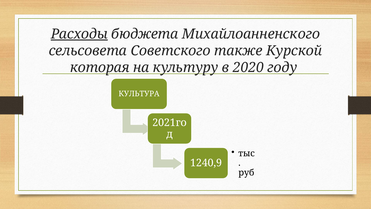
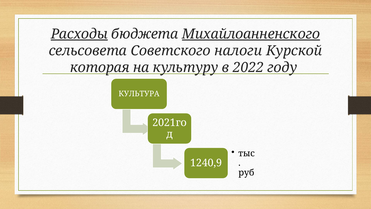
Михайлоанненского underline: none -> present
также: также -> налоги
2020: 2020 -> 2022
